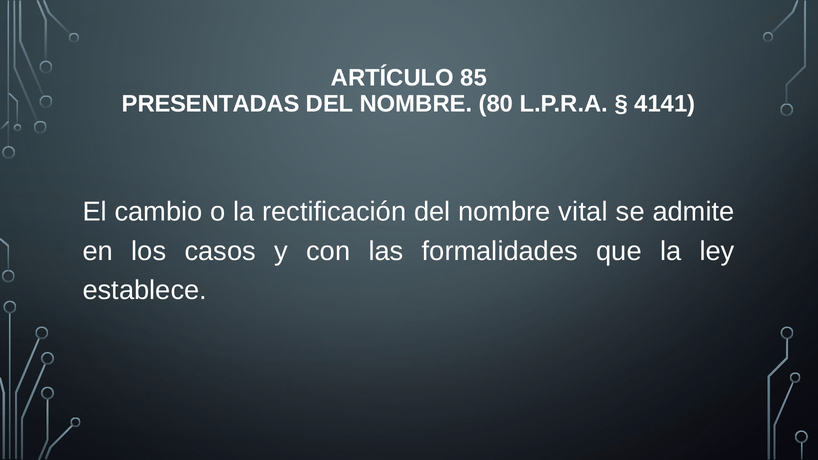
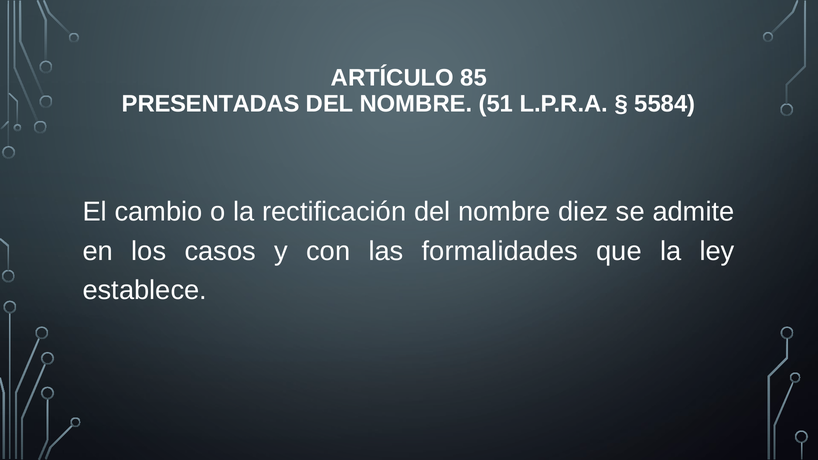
80: 80 -> 51
4141: 4141 -> 5584
vital: vital -> diez
